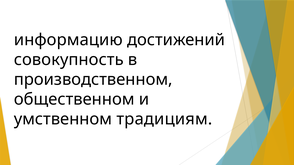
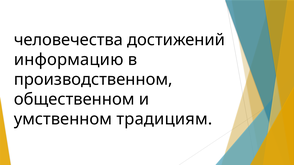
информацию: информацию -> человечества
совокупность: совокупность -> информацию
